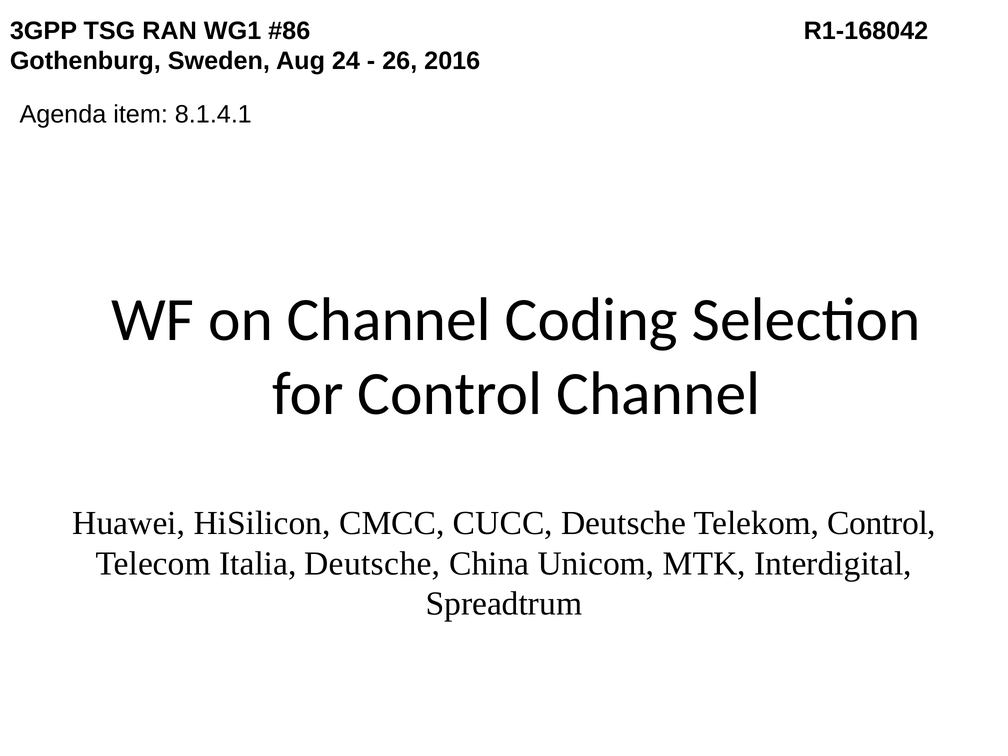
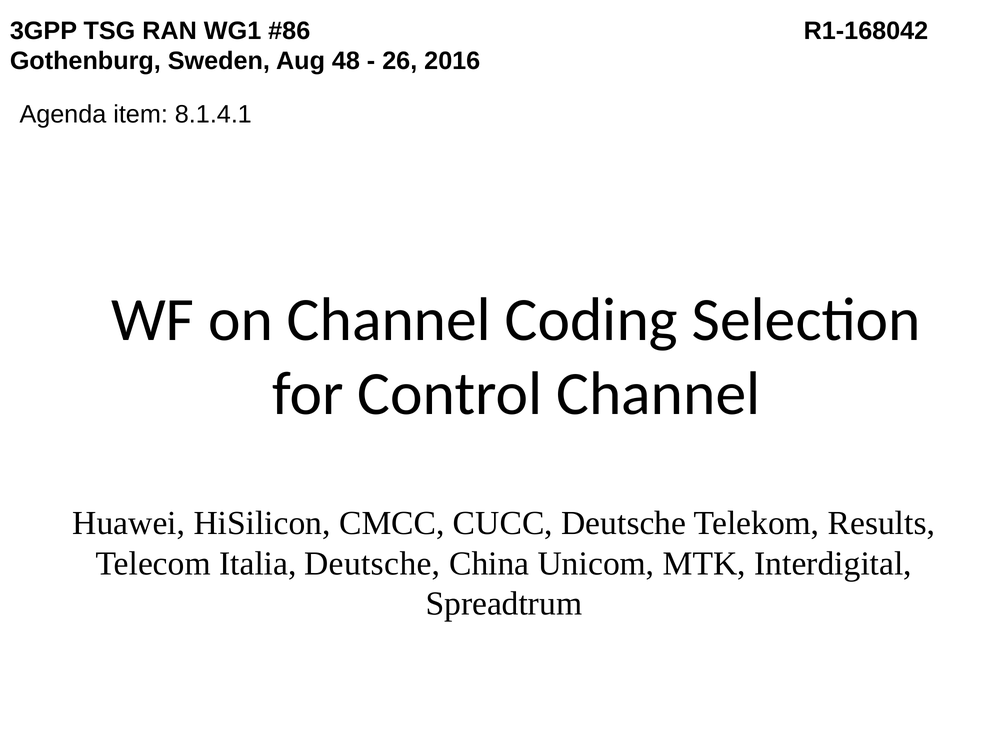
24: 24 -> 48
Telekom Control: Control -> Results
